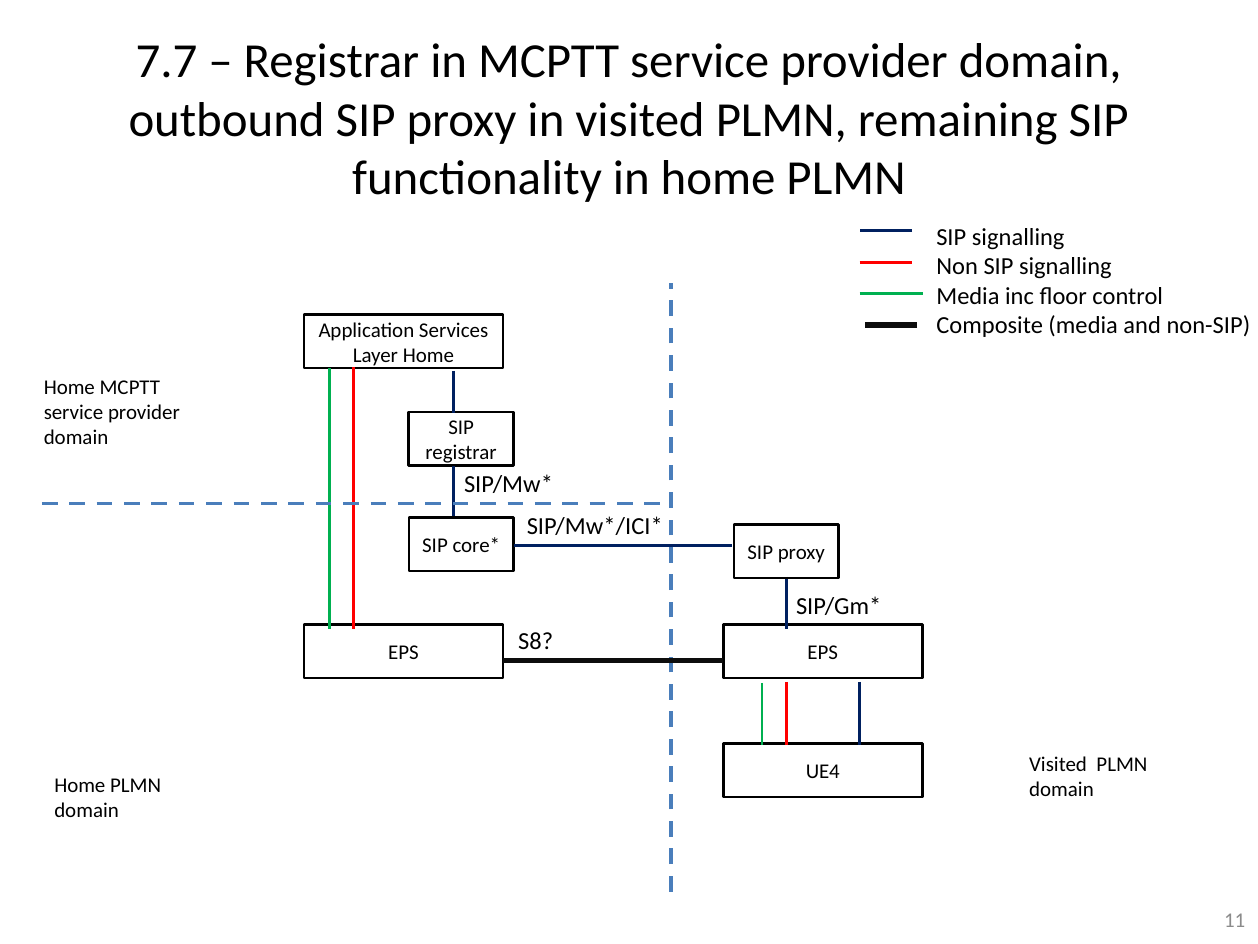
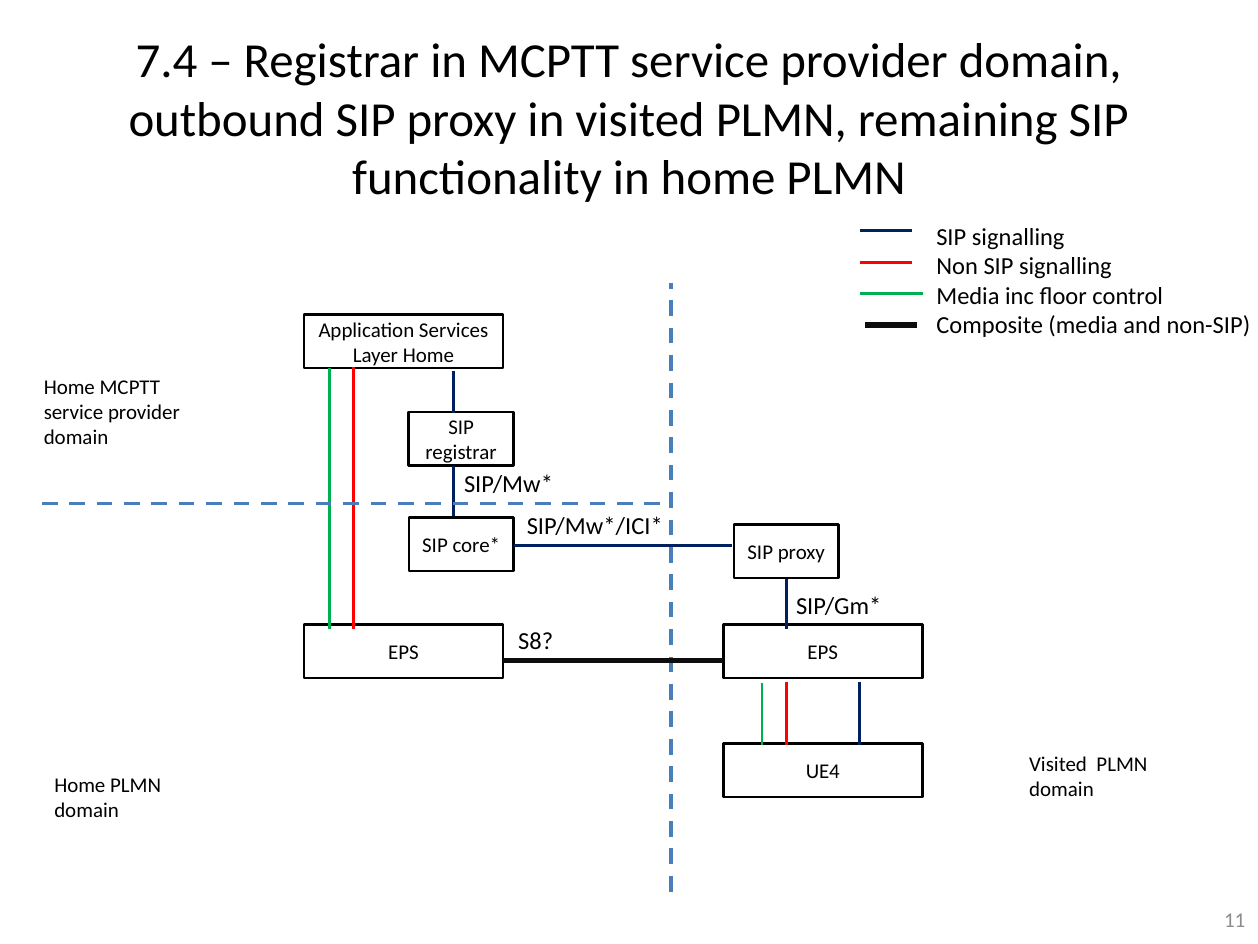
7.7: 7.7 -> 7.4
